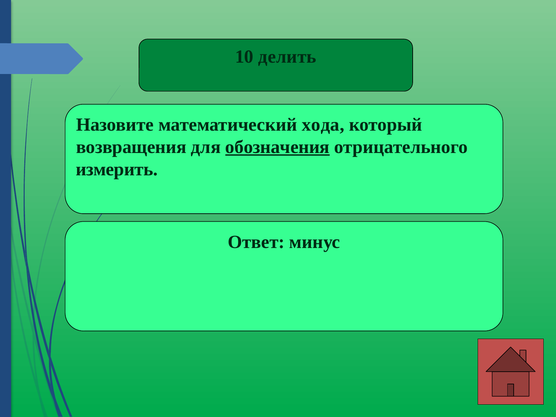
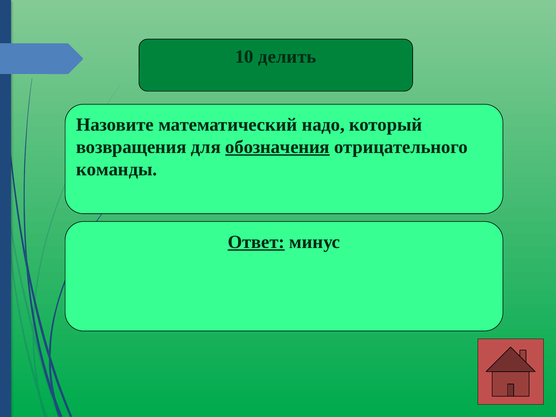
хода: хода -> надо
измерить: измерить -> команды
Ответ underline: none -> present
